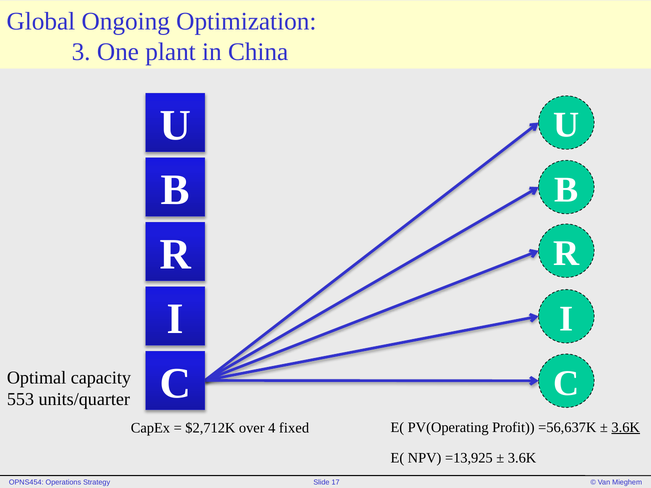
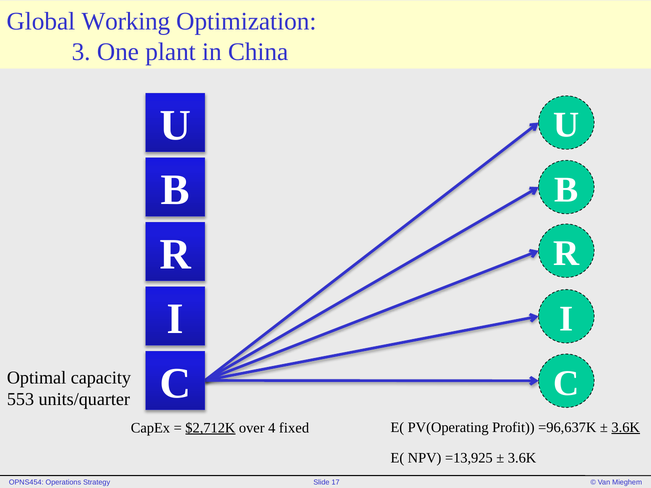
Ongoing: Ongoing -> Working
$2,712K underline: none -> present
=56,637K: =56,637K -> =96,637K
